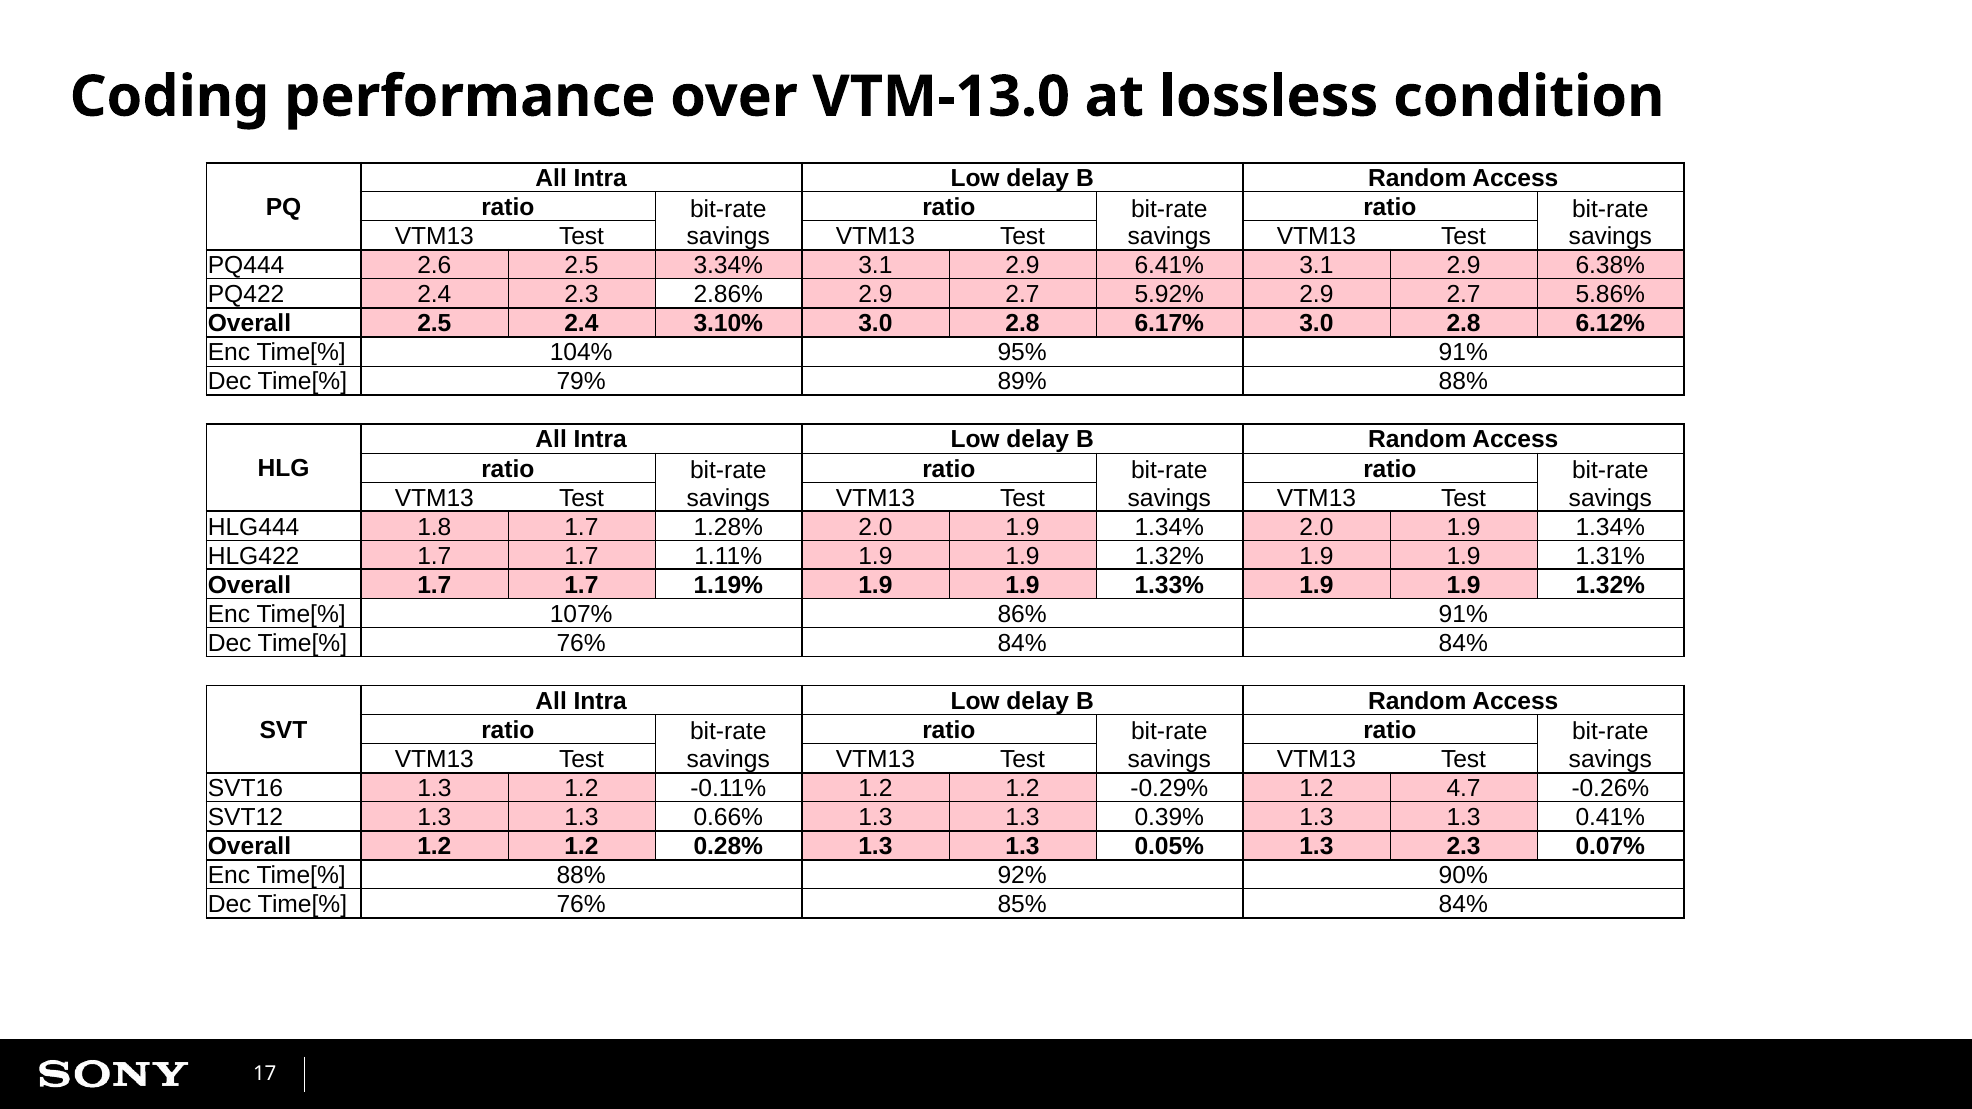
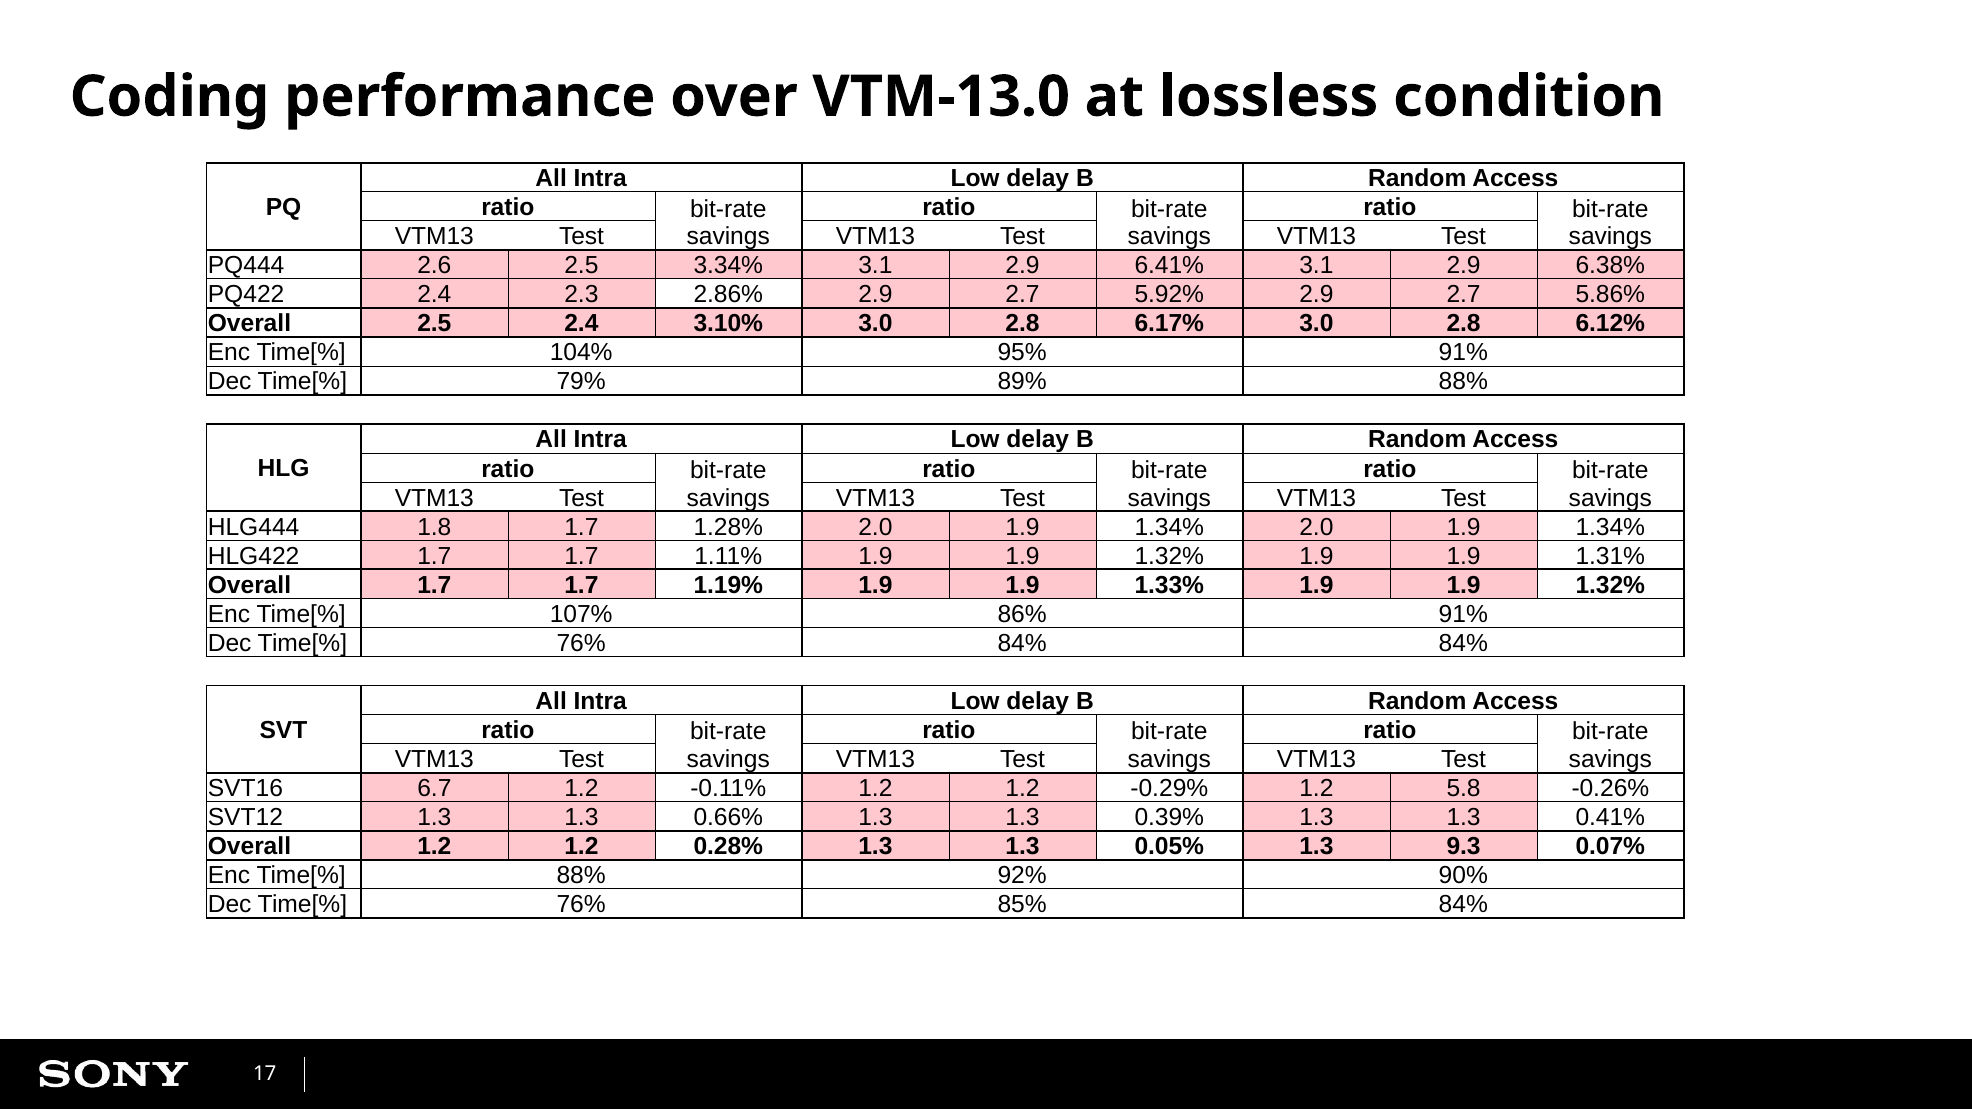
SVT16 1.3: 1.3 -> 6.7
4.7: 4.7 -> 5.8
1.3 2.3: 2.3 -> 9.3
